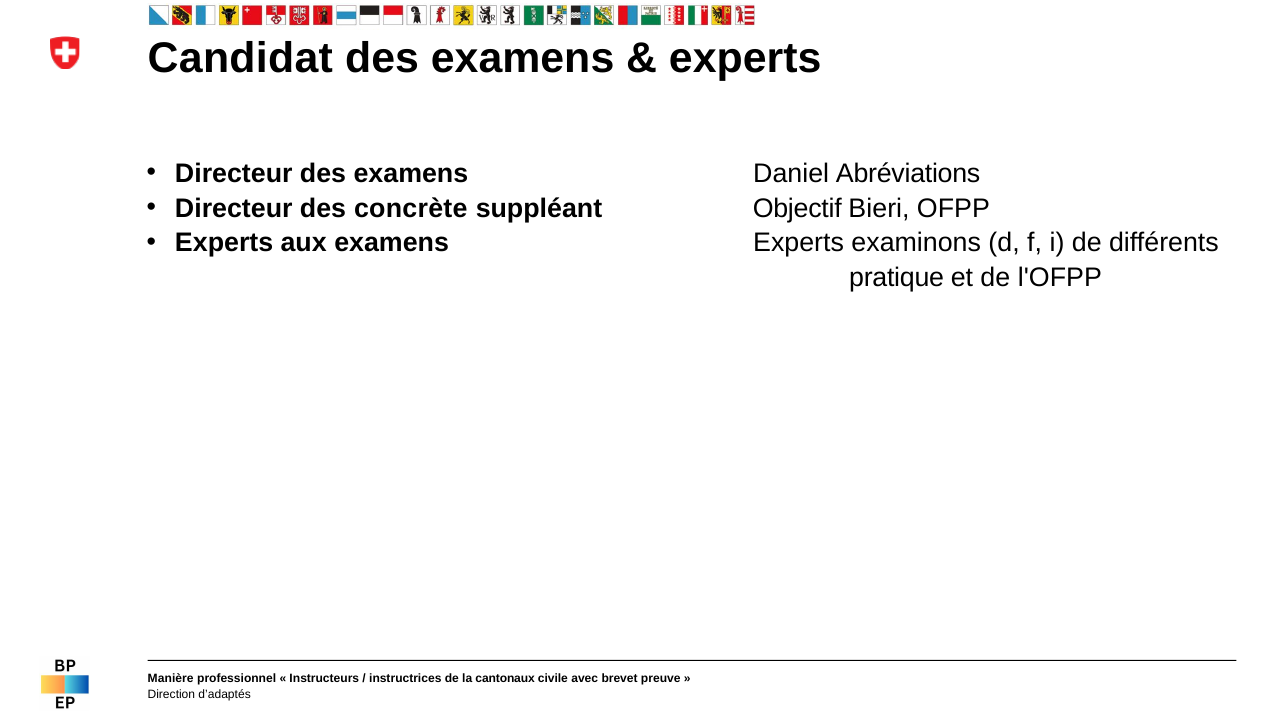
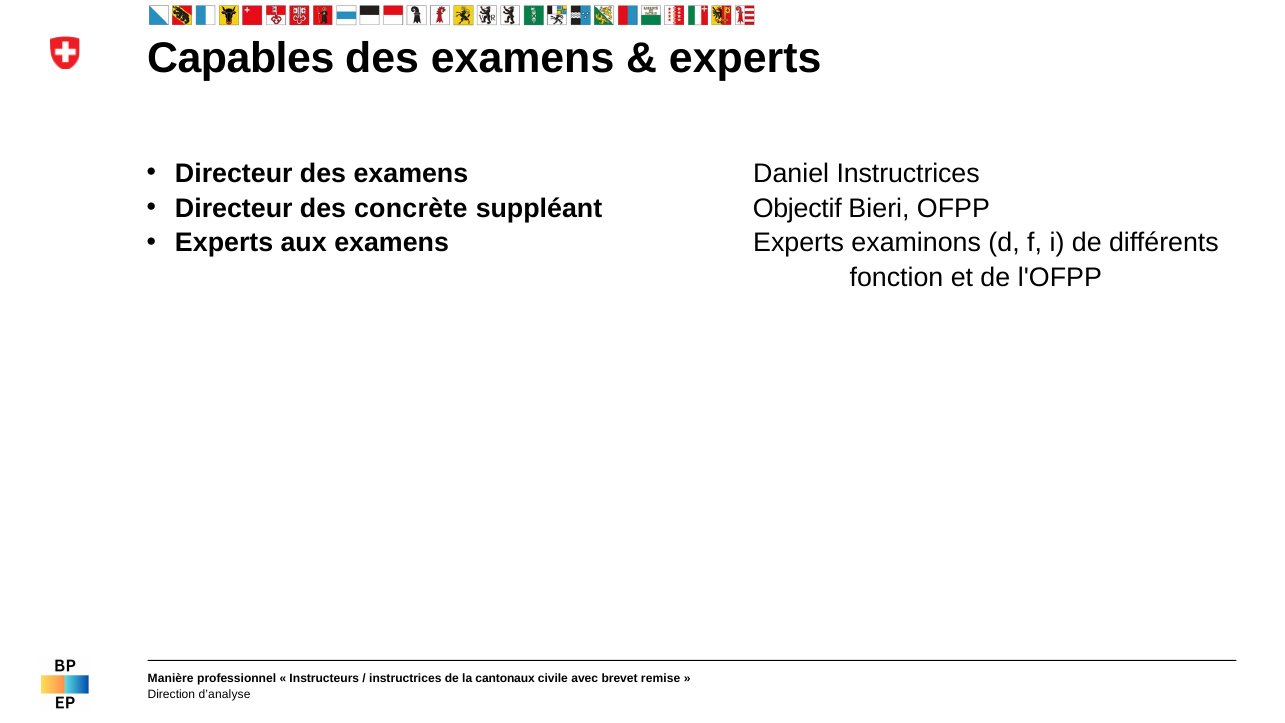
Candidat: Candidat -> Capables
Daniel Abréviations: Abréviations -> Instructrices
pratique: pratique -> fonction
preuve: preuve -> remise
d’adaptés: d’adaptés -> d’analyse
